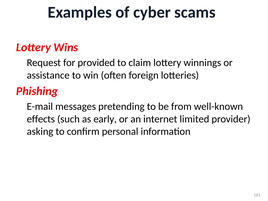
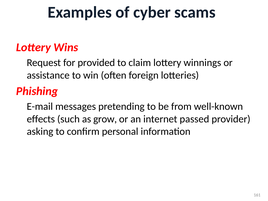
early: early -> grow
limited: limited -> passed
